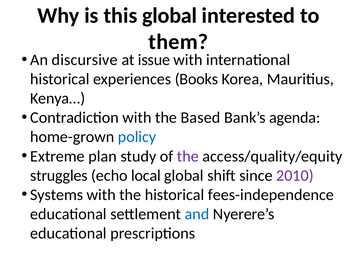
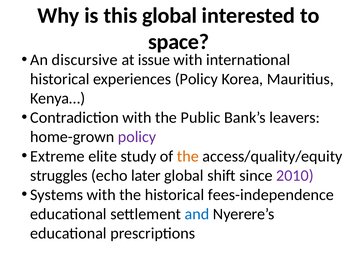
them: them -> space
experiences Books: Books -> Policy
Based: Based -> Public
agenda: agenda -> leavers
policy at (137, 137) colour: blue -> purple
plan: plan -> elite
the at (188, 156) colour: purple -> orange
local: local -> later
